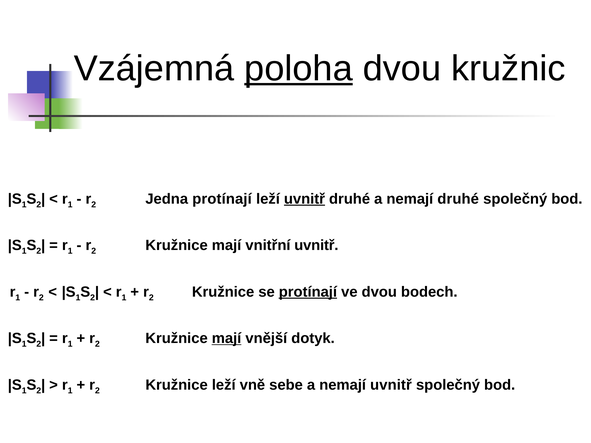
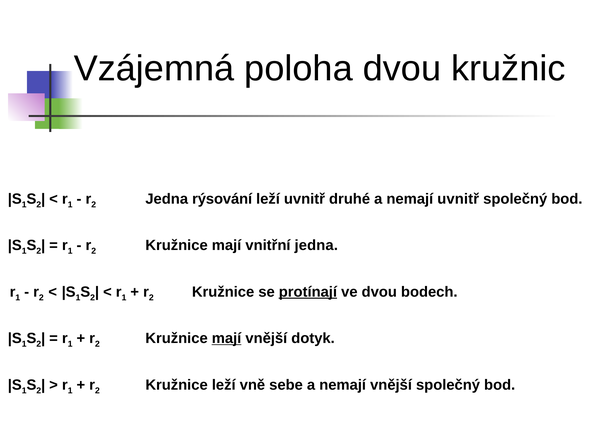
poloha underline: present -> none
Jedna protínají: protínají -> rýsování
uvnitř at (304, 199) underline: present -> none
nemají druhé: druhé -> uvnitř
vnitřní uvnitř: uvnitř -> jedna
nemají uvnitř: uvnitř -> vnější
